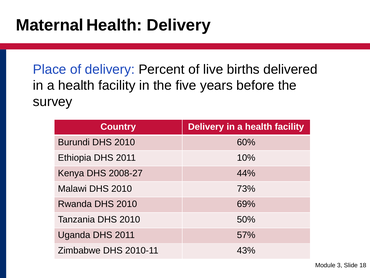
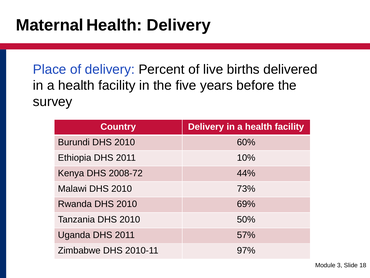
2008-27: 2008-27 -> 2008-72
43%: 43% -> 97%
